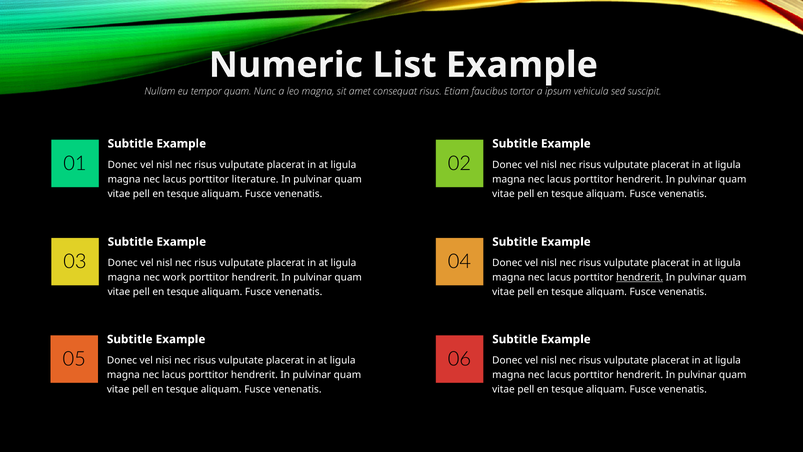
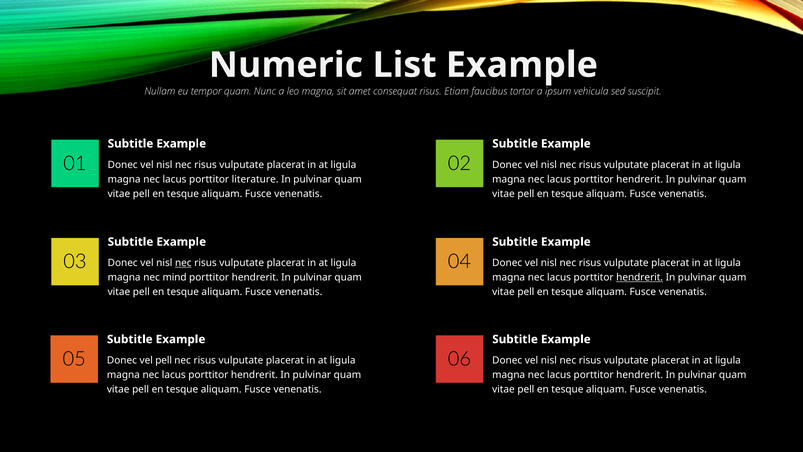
nec at (183, 263) underline: none -> present
work: work -> mind
vel nisi: nisi -> pell
